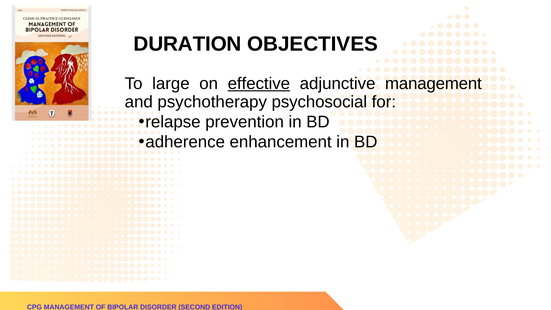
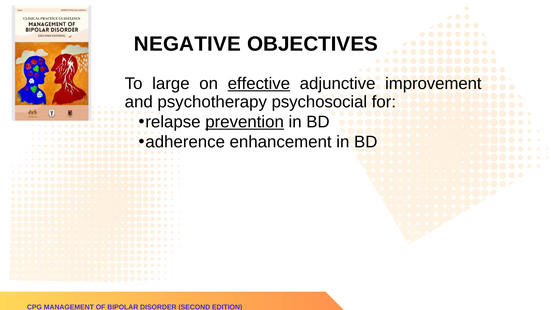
DURATION: DURATION -> NEGATIVE
adjunctive management: management -> improvement
prevention underline: none -> present
